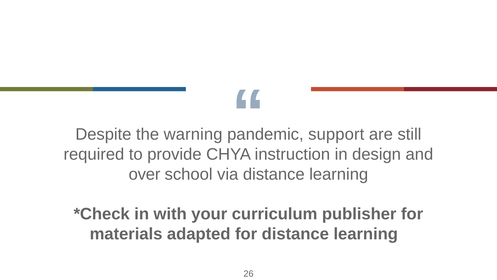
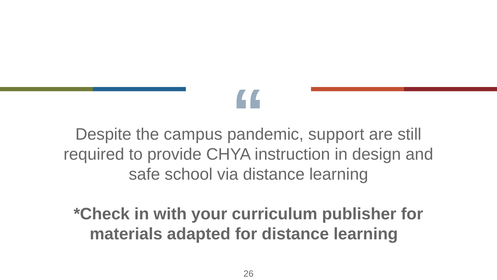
warning: warning -> campus
over: over -> safe
